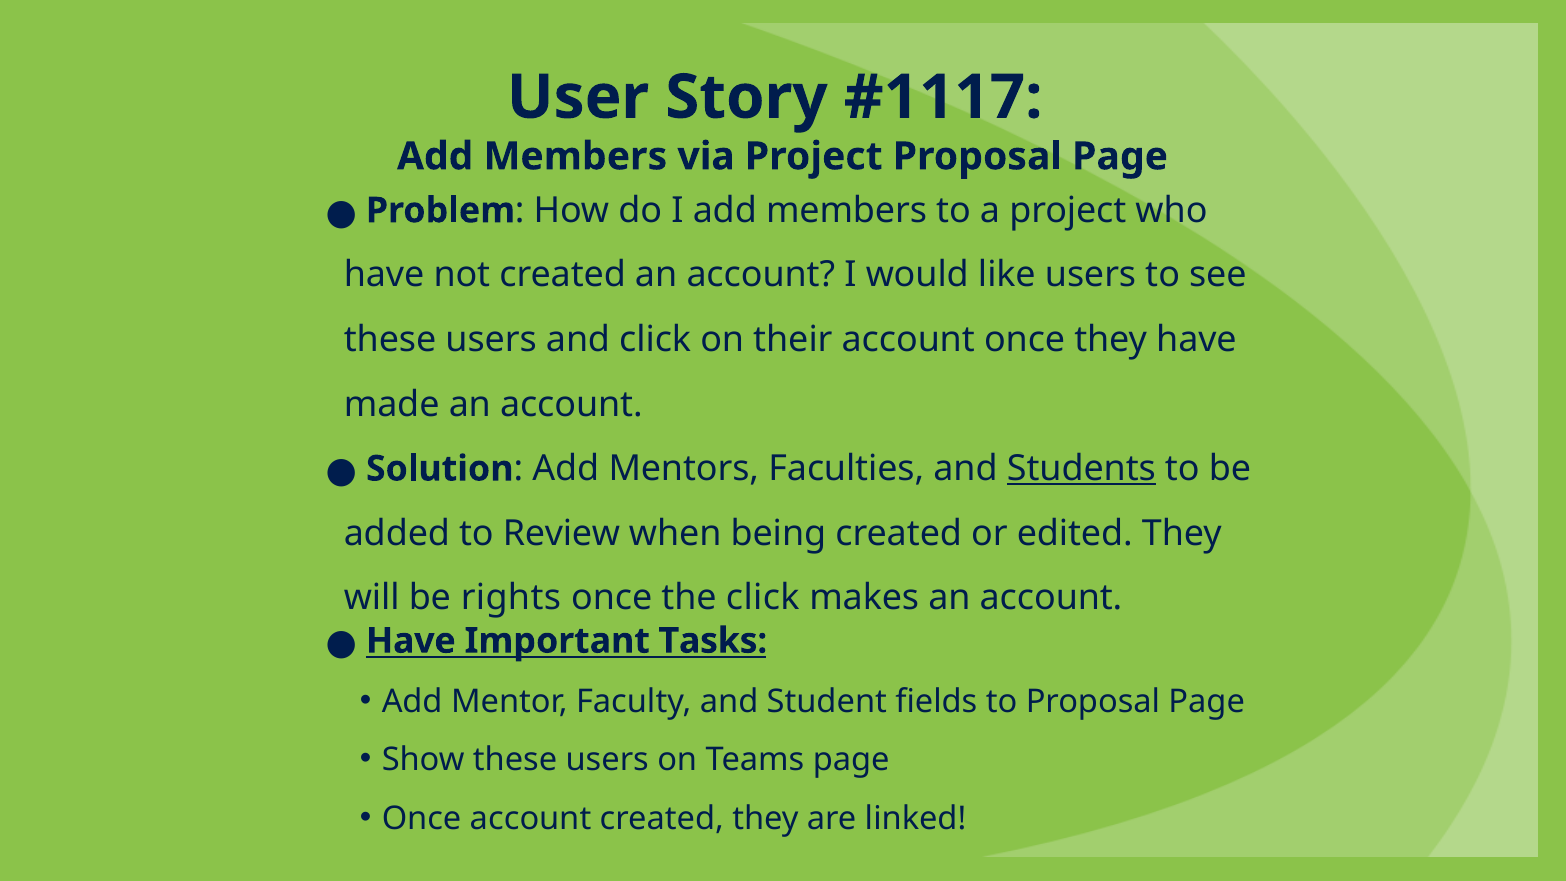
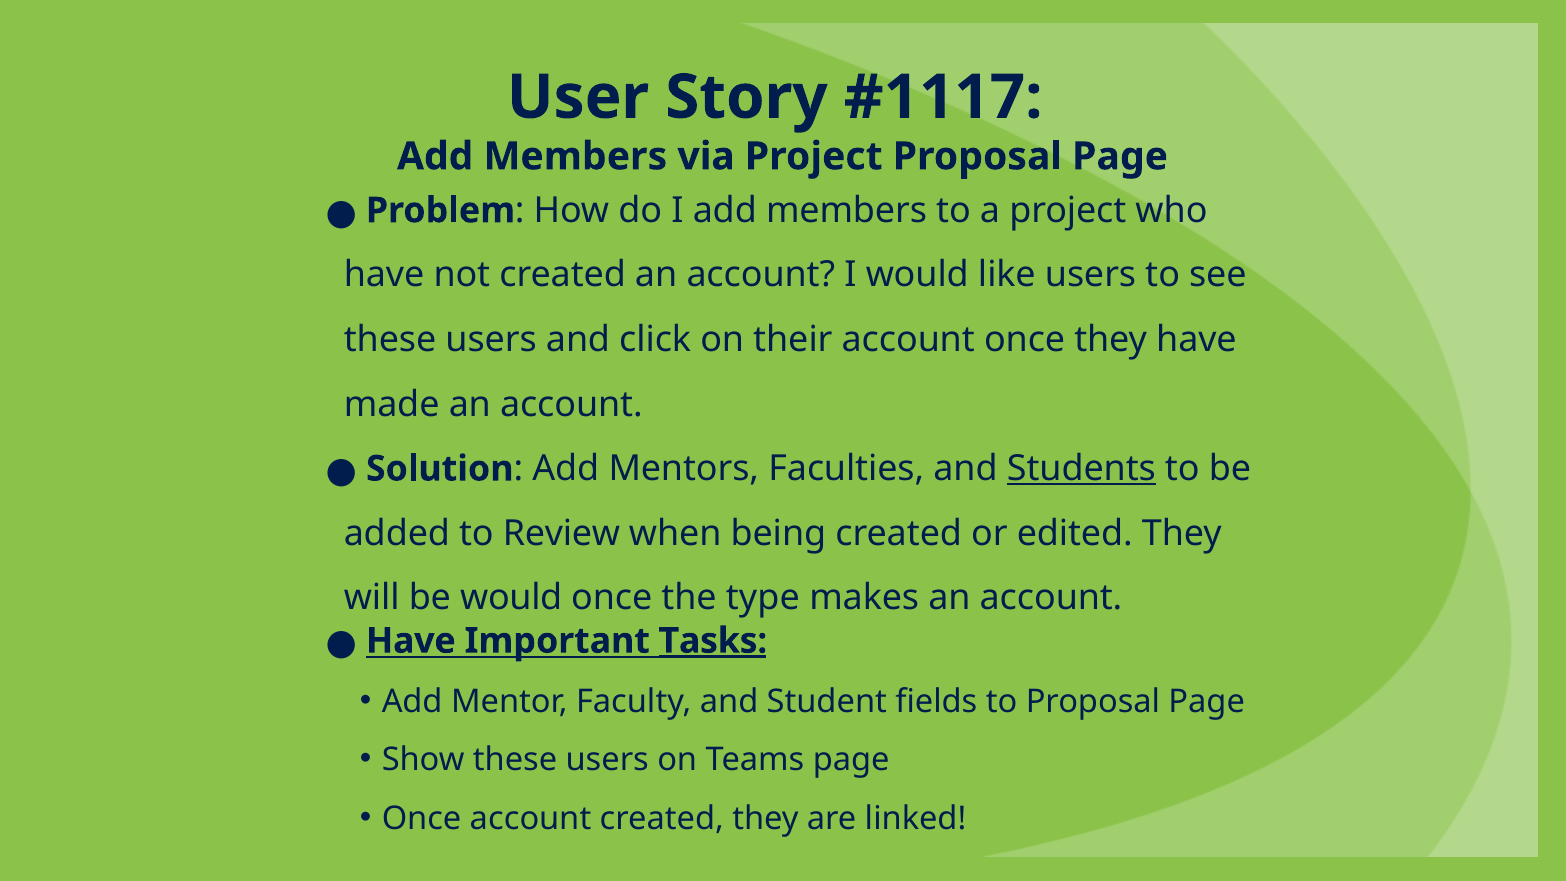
be rights: rights -> would
the click: click -> type
Tasks underline: none -> present
